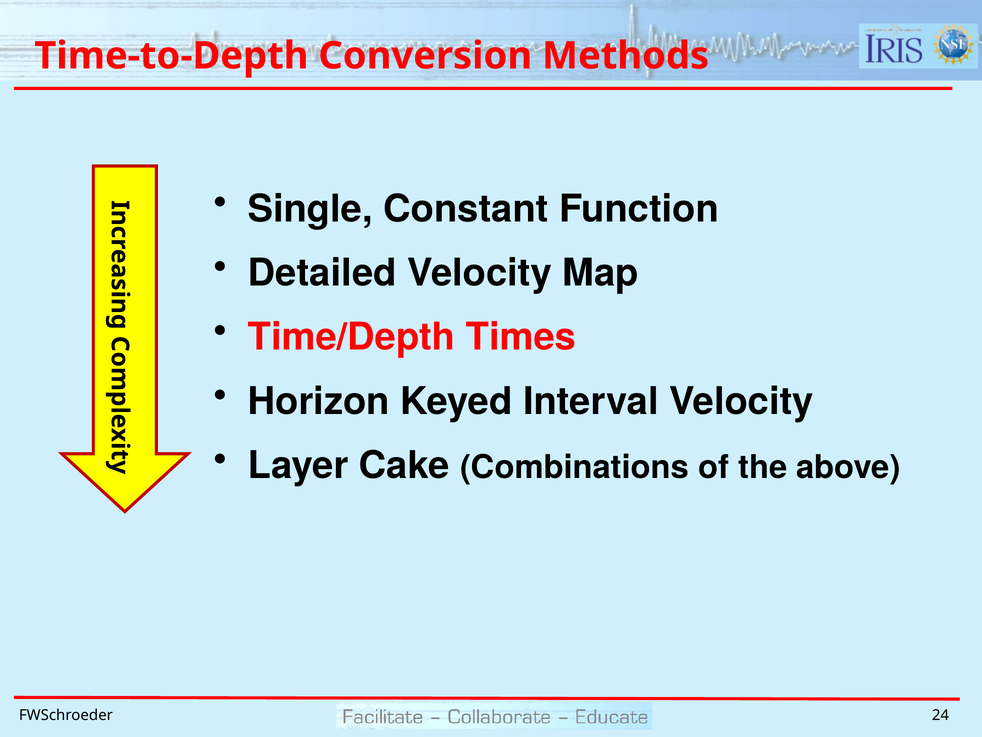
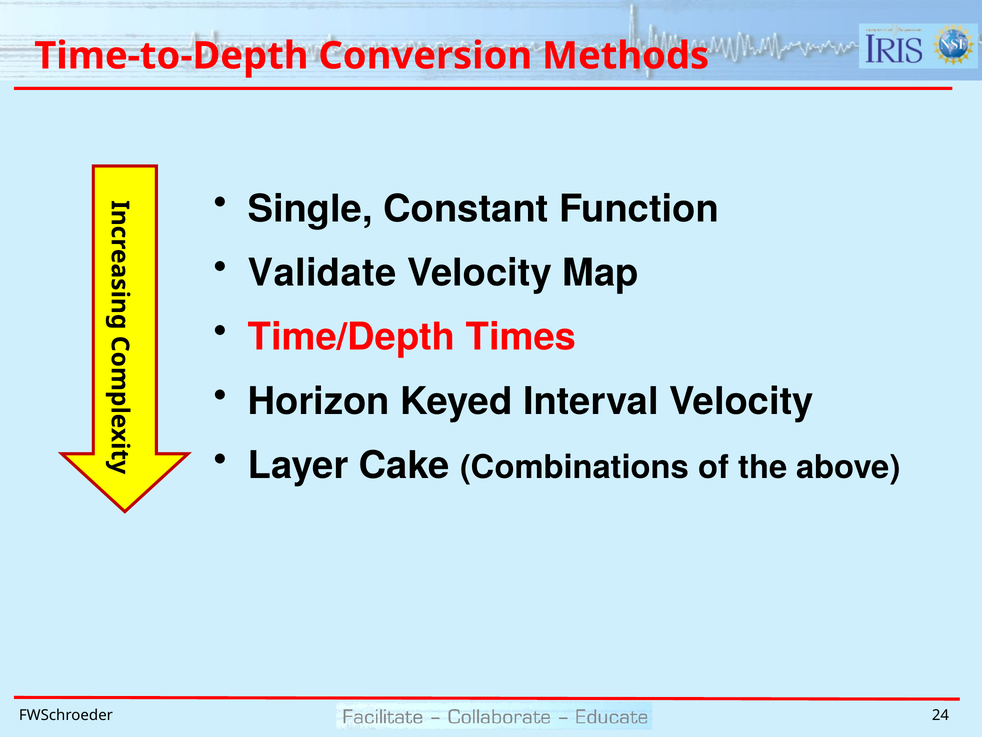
Detailed: Detailed -> Validate
